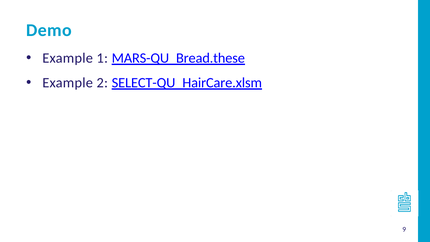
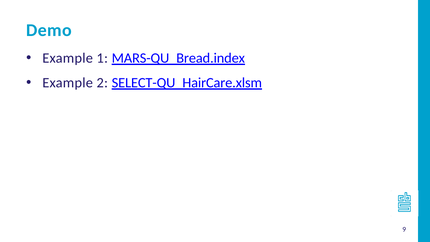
MARS-QU_Bread.these: MARS-QU_Bread.these -> MARS-QU_Bread.index
